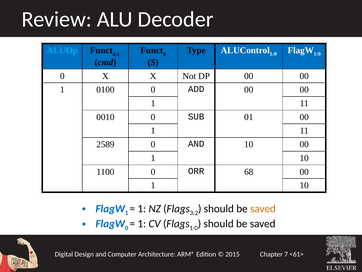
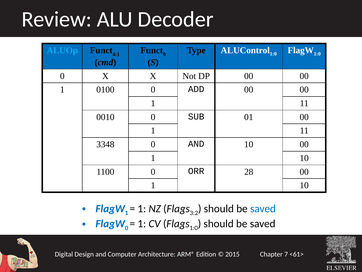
2589: 2589 -> 3348
68: 68 -> 28
saved at (263, 208) colour: orange -> blue
